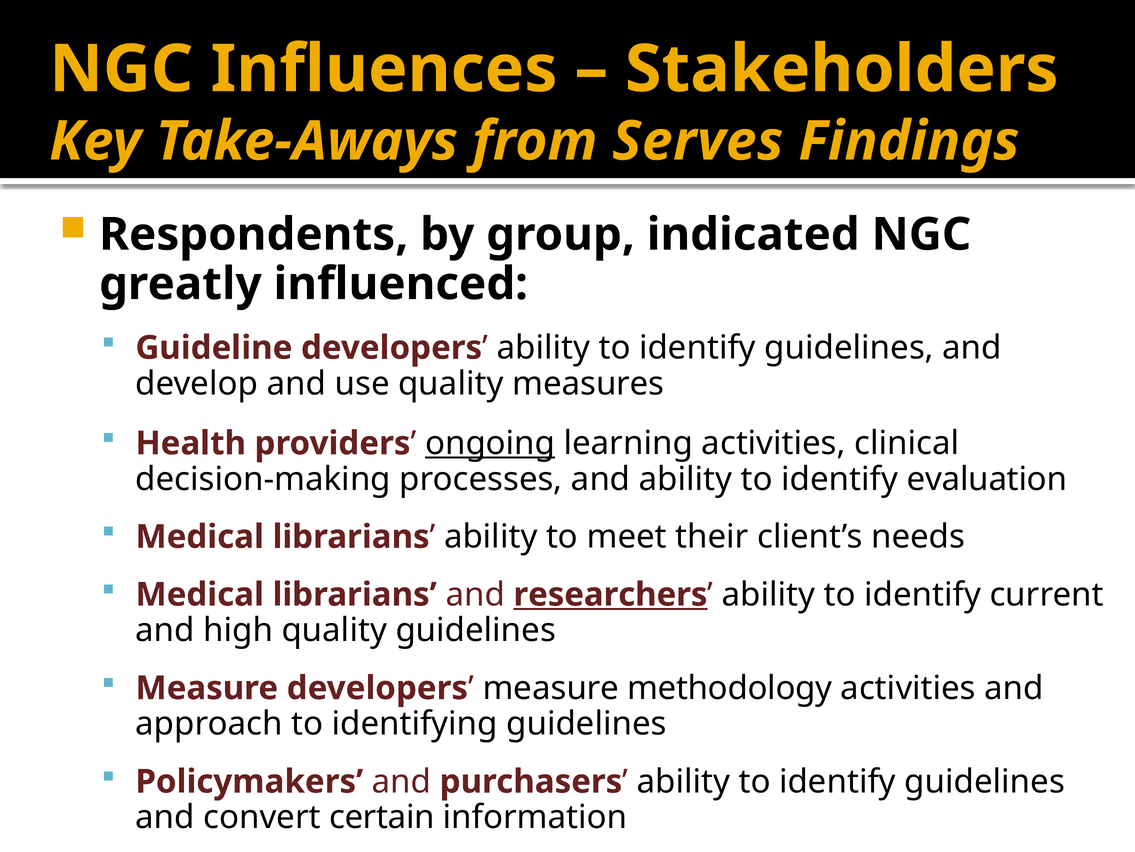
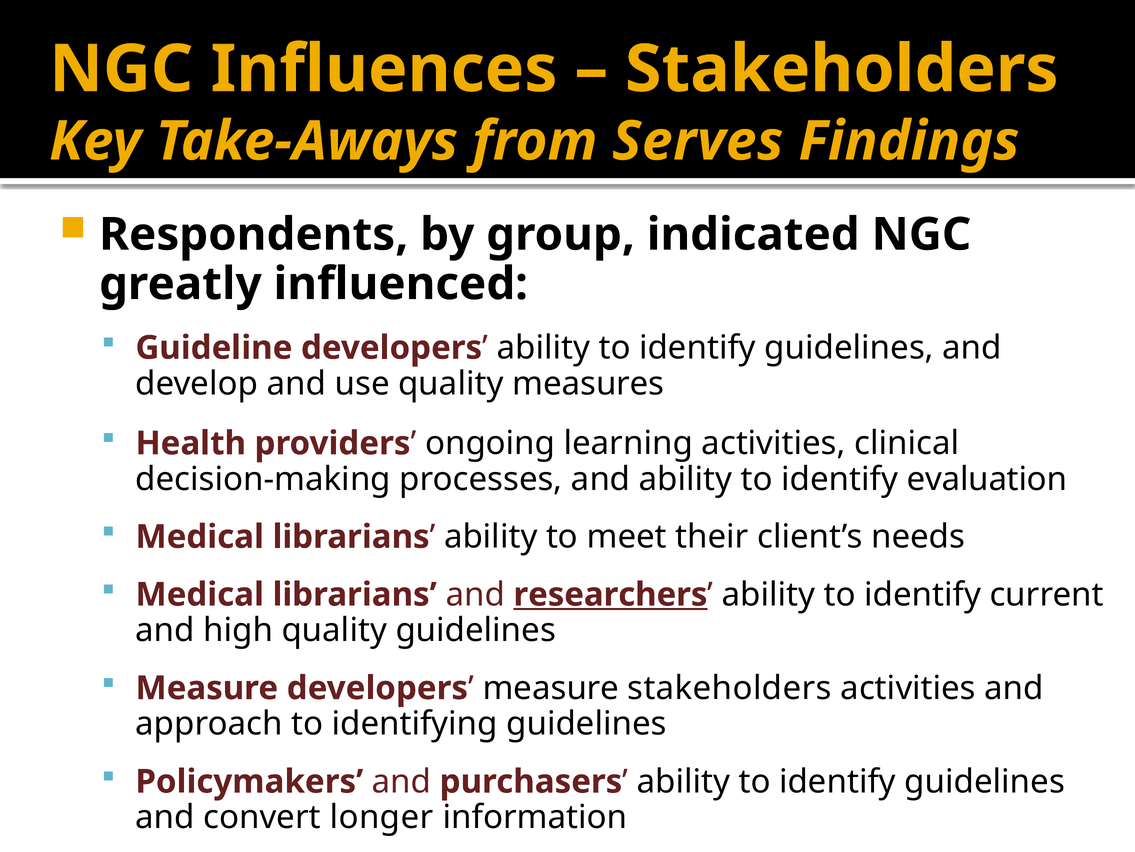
ongoing underline: present -> none
measure methodology: methodology -> stakeholders
certain: certain -> longer
